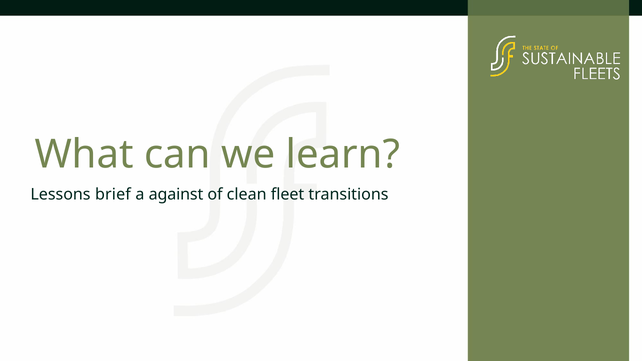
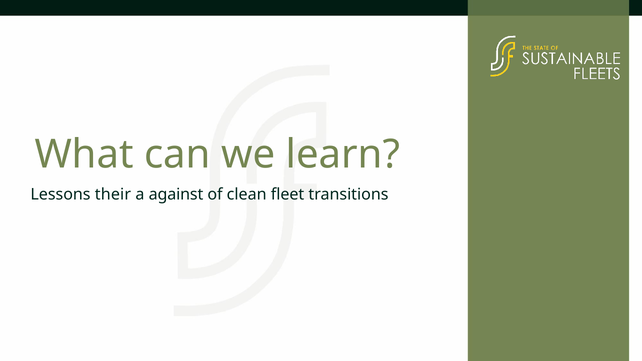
brief: brief -> their
